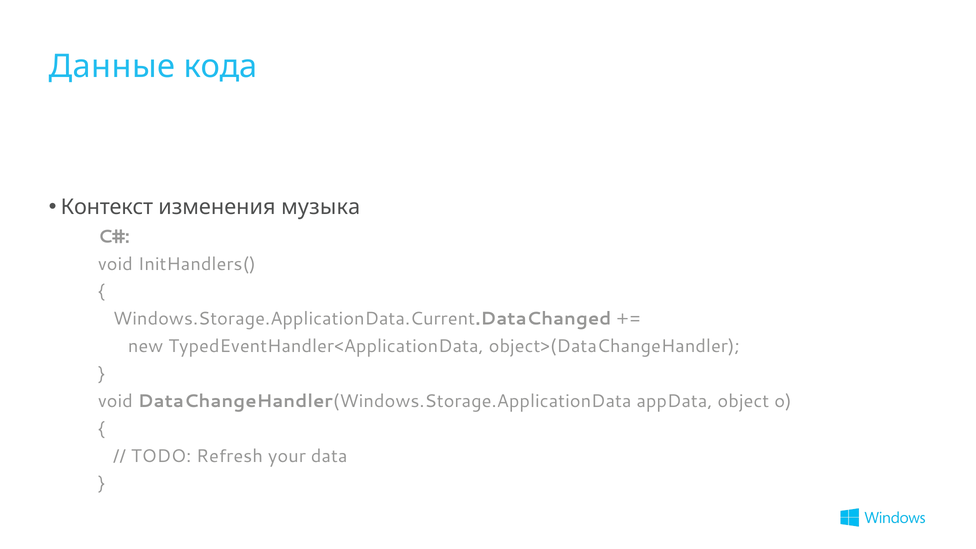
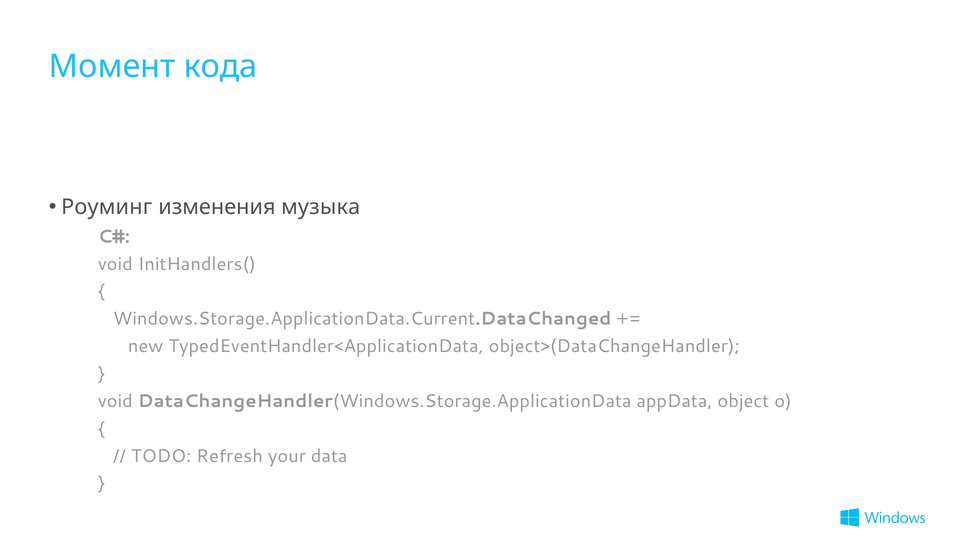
Данные: Данные -> Момент
Контекст: Контекст -> Роуминг
